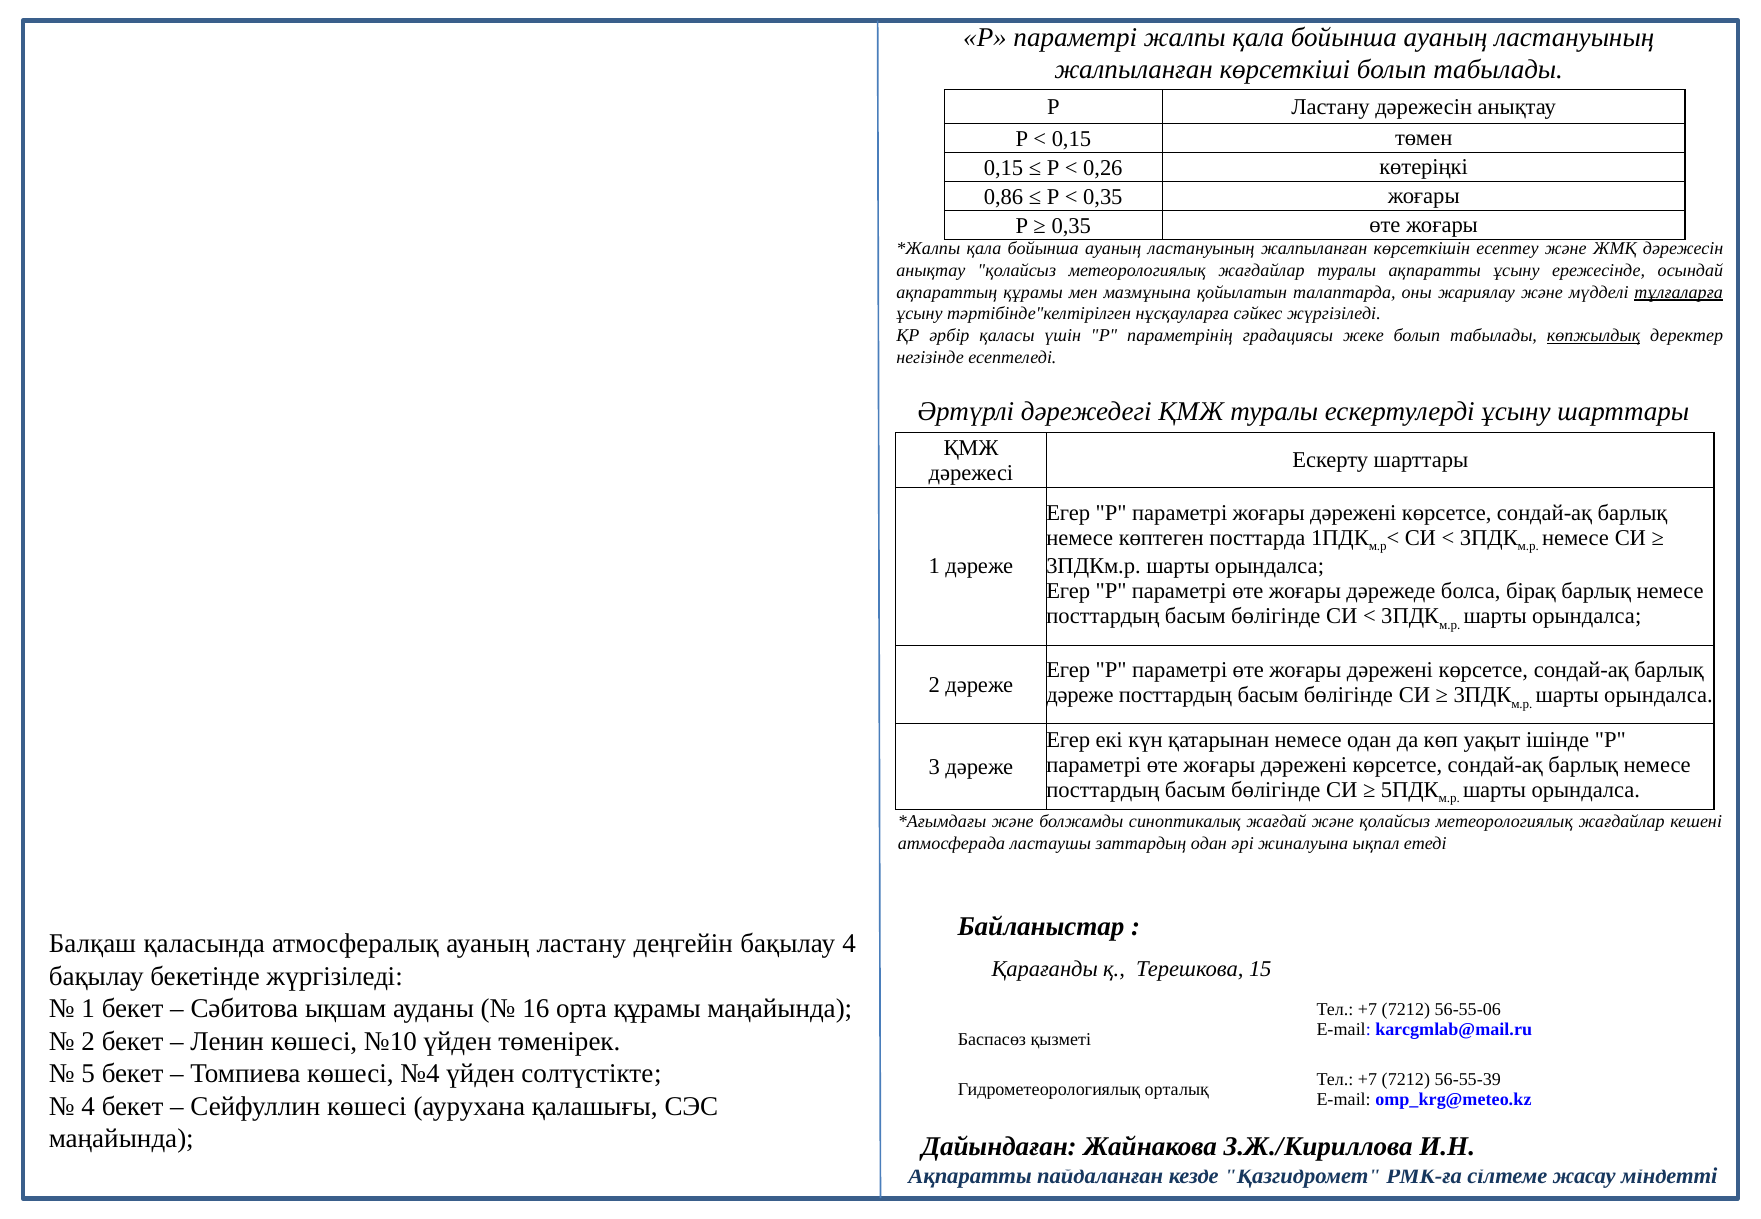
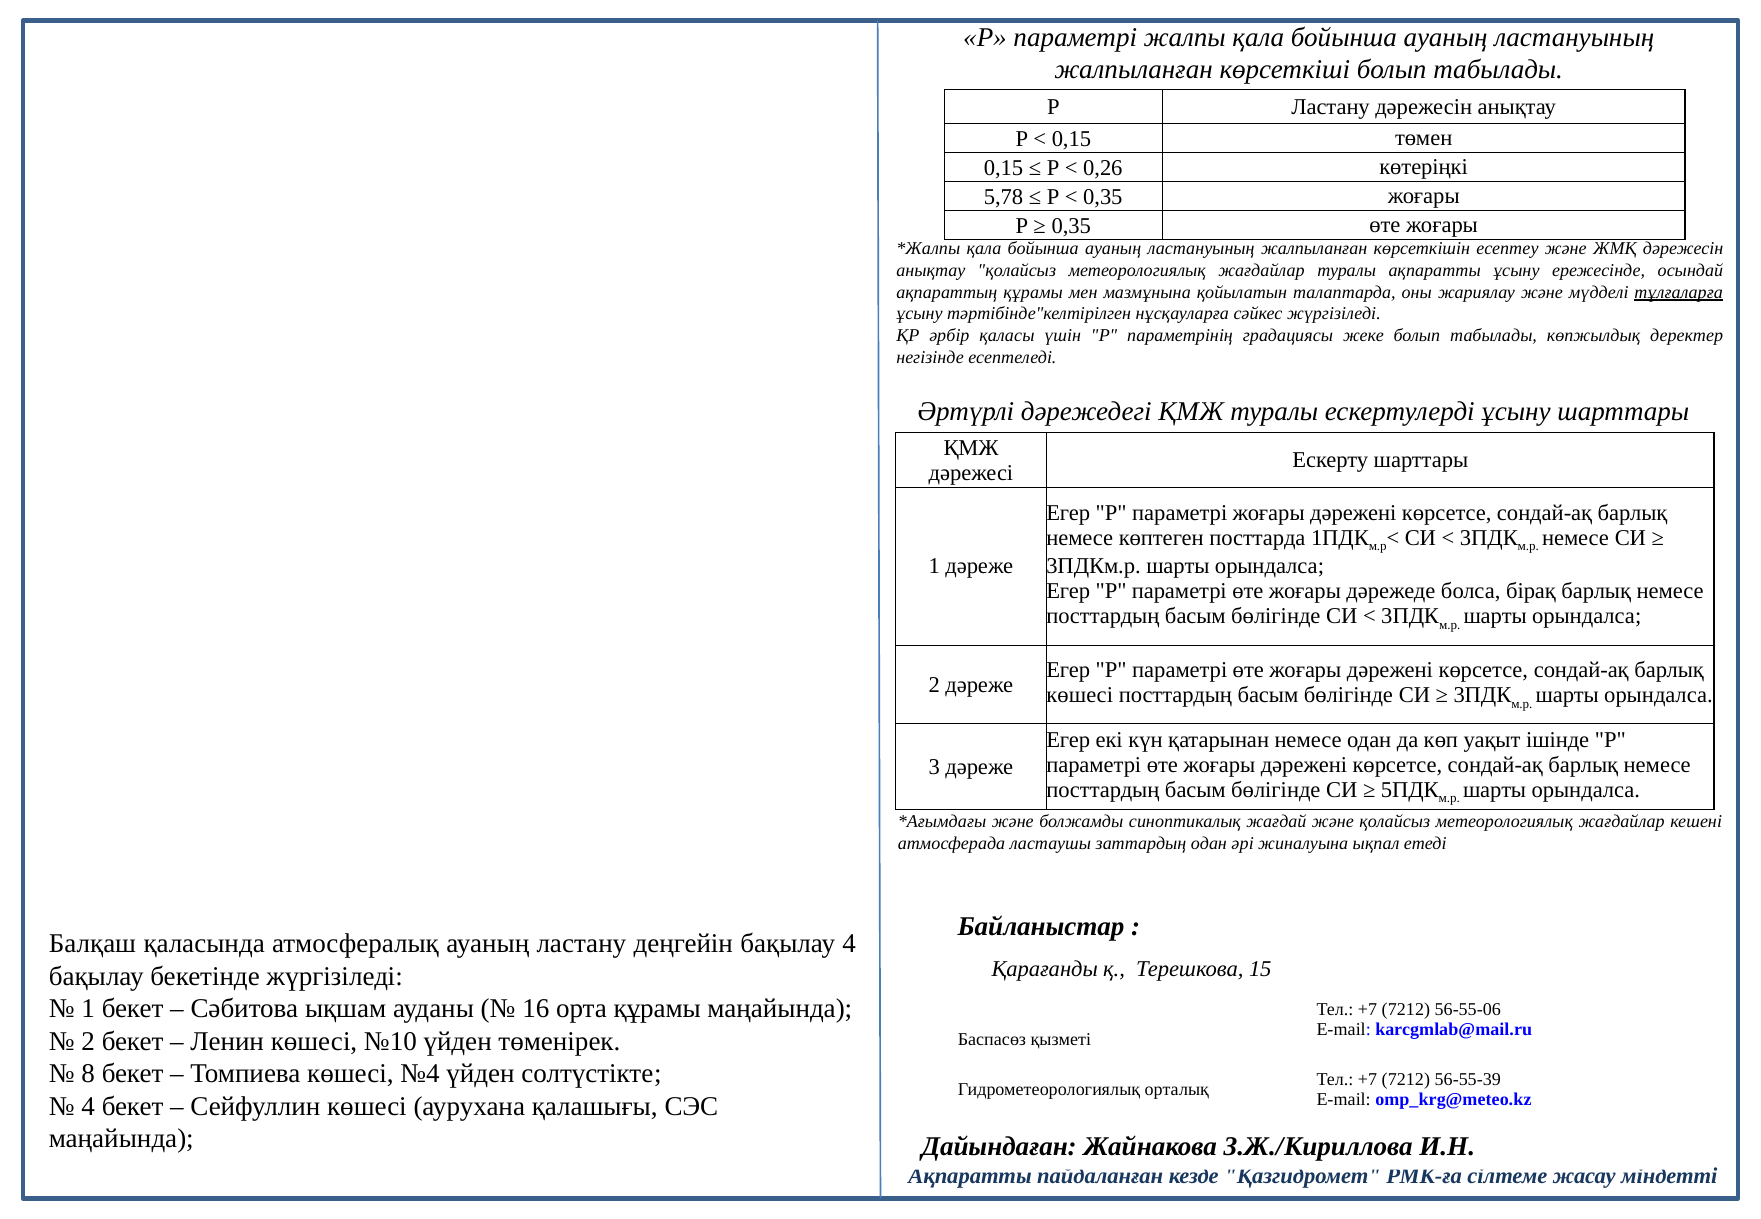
0,86: 0,86 -> 5,78
көпжылдық underline: present -> none
дәреже at (1080, 695): дәреже -> көшесі
5: 5 -> 8
